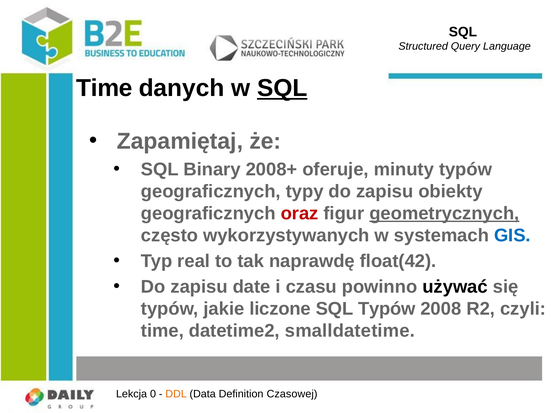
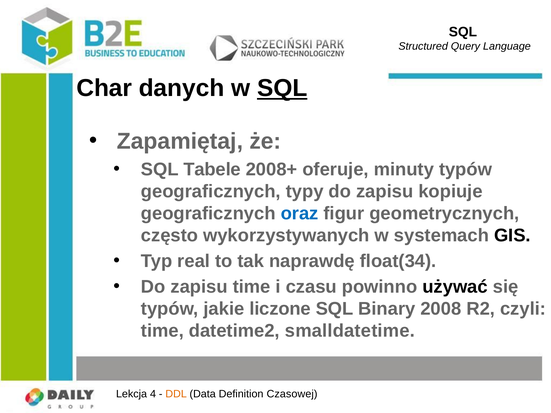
Time at (104, 88): Time -> Char
Binary: Binary -> Tabele
obiekty: obiekty -> kopiuje
oraz colour: red -> blue
geometrycznych underline: present -> none
GIS colour: blue -> black
float(42: float(42 -> float(34
zapisu date: date -> time
SQL Typów: Typów -> Binary
0: 0 -> 4
